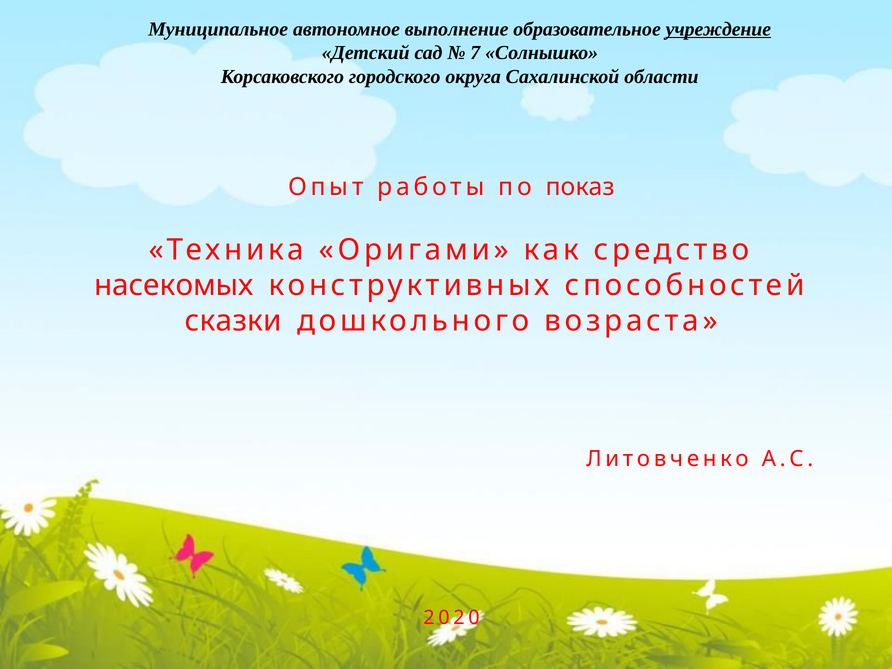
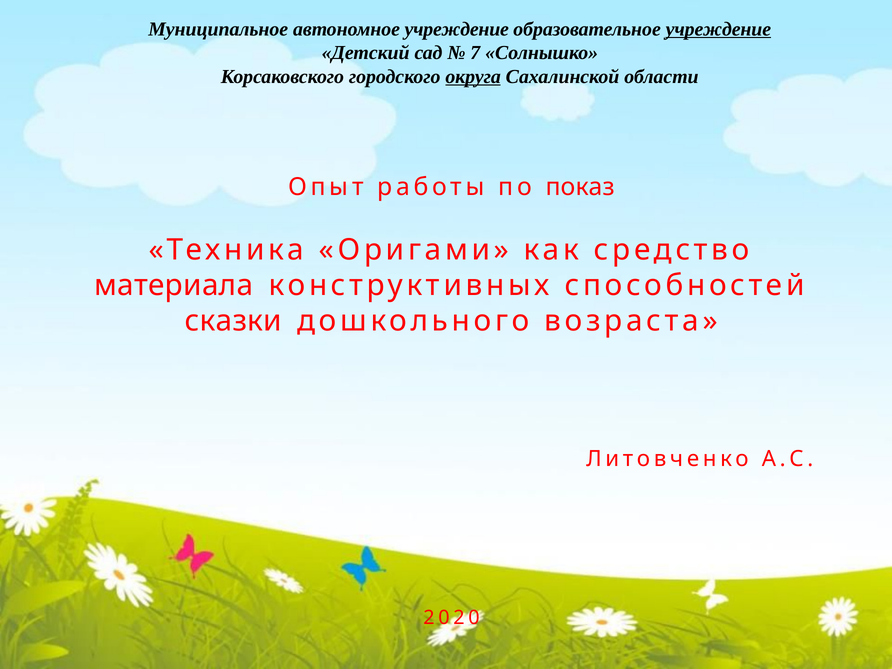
автономное выполнение: выполнение -> учреждение
округа underline: none -> present
насекомых: насекомых -> материала
